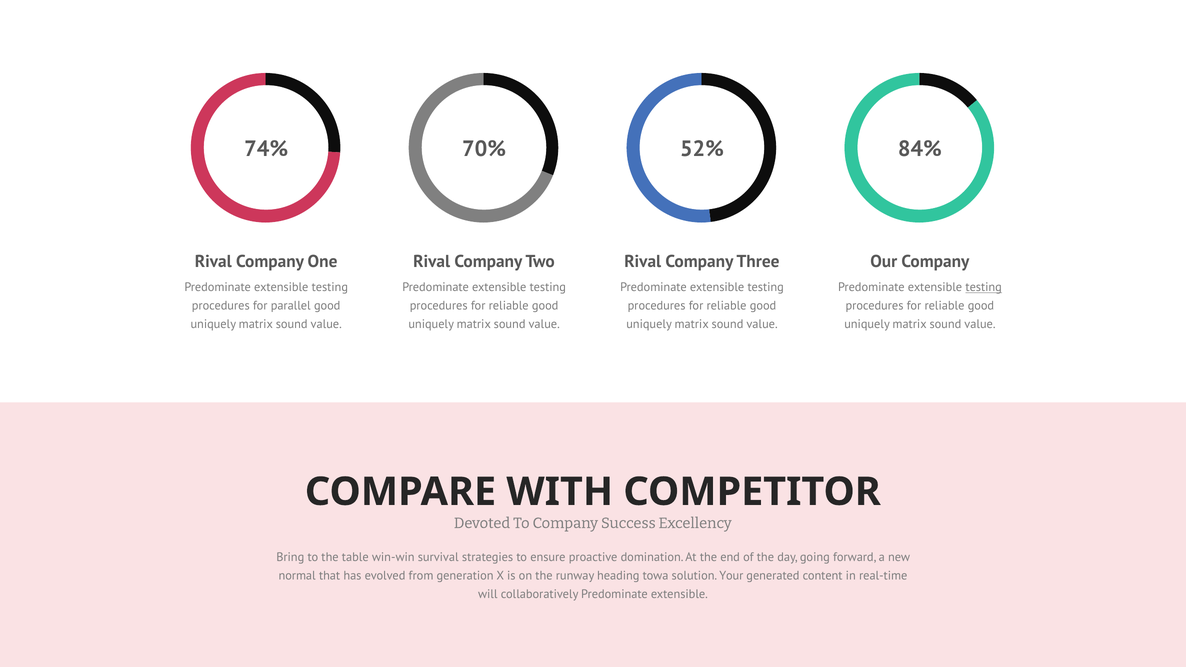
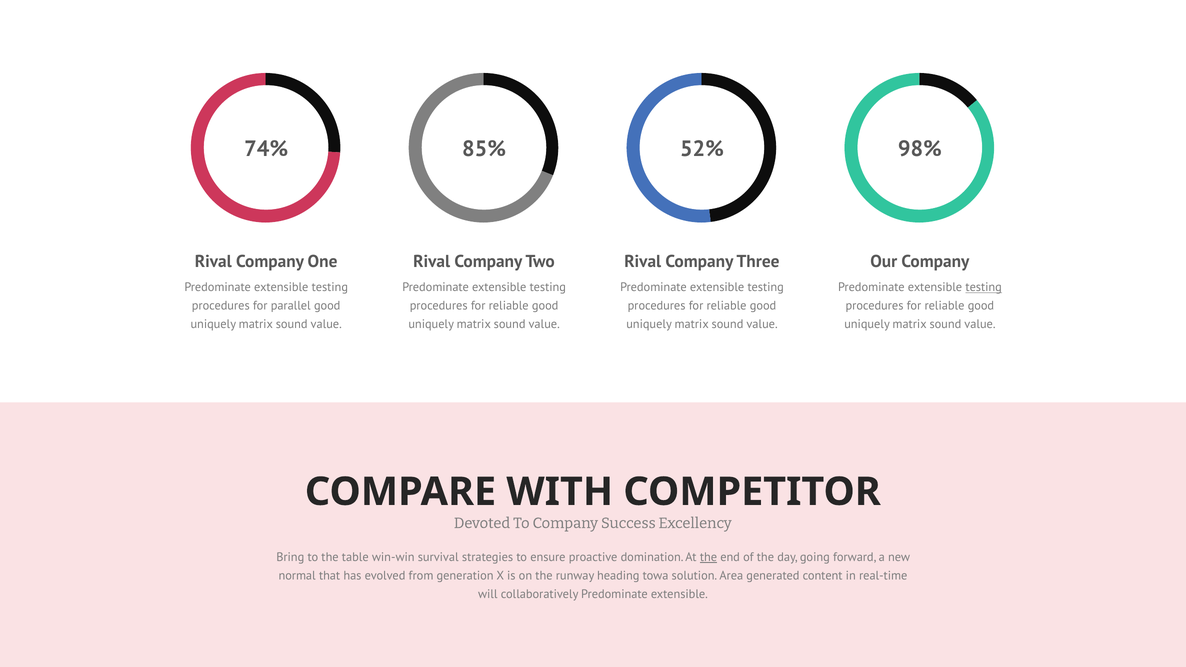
70%: 70% -> 85%
84%: 84% -> 98%
the at (708, 557) underline: none -> present
Your: Your -> Area
